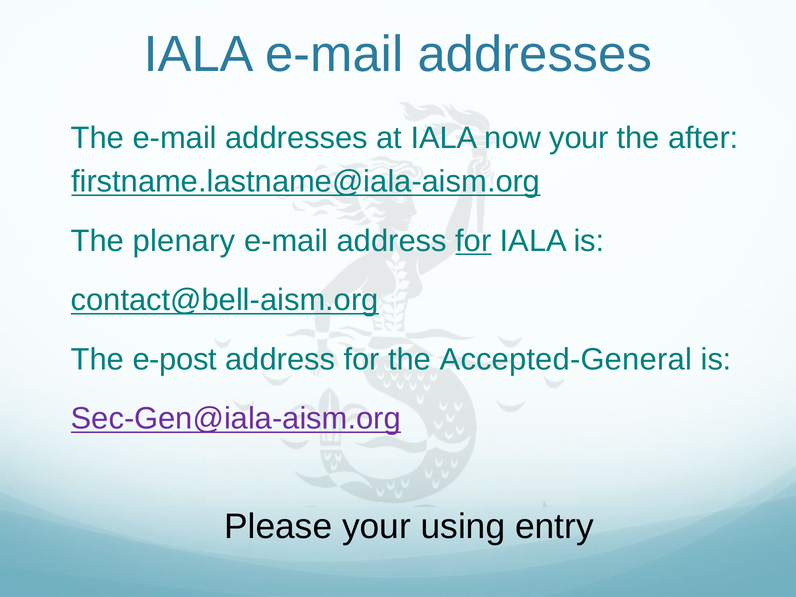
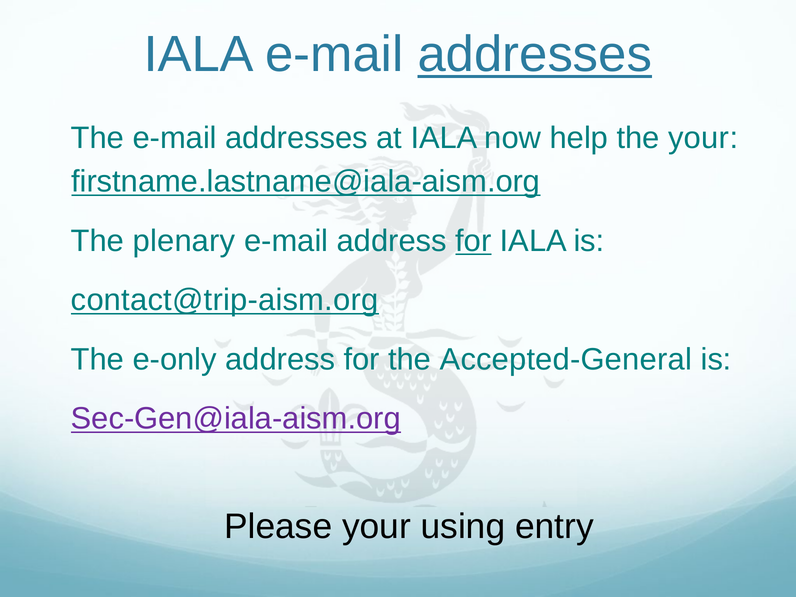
addresses at (535, 55) underline: none -> present
now your: your -> help
the after: after -> your
contact@bell-aism.org: contact@bell-aism.org -> contact@trip-aism.org
e-post: e-post -> e-only
